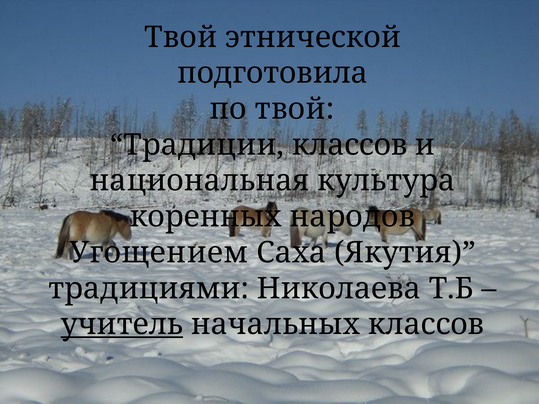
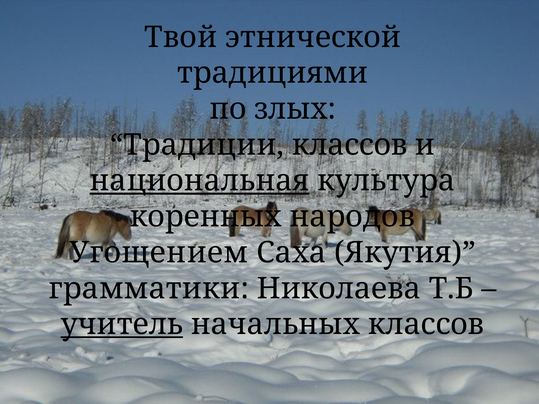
подготовила: подготовила -> традициями
по твой: твой -> злых
национальная underline: none -> present
традициями: традициями -> грамматики
